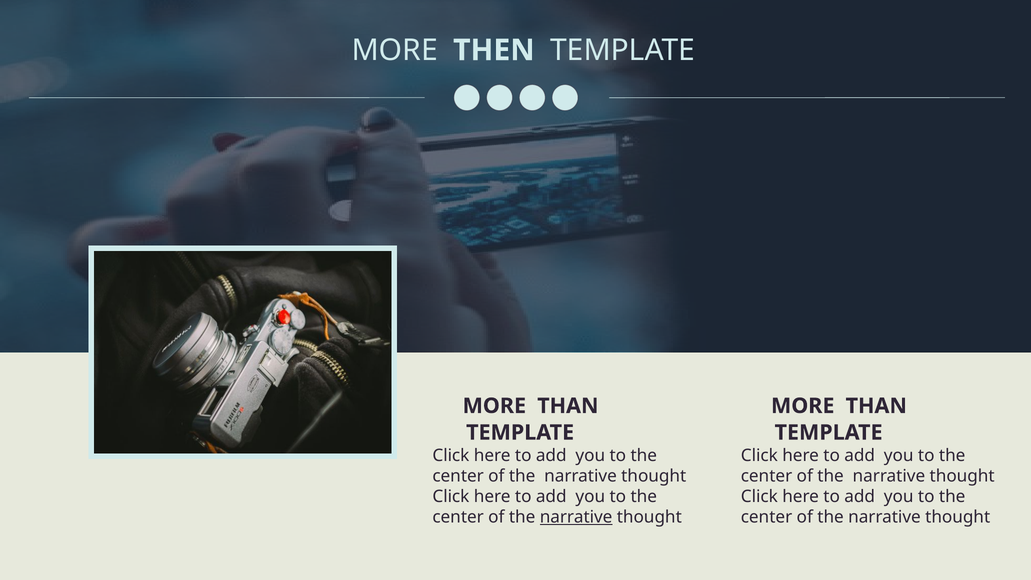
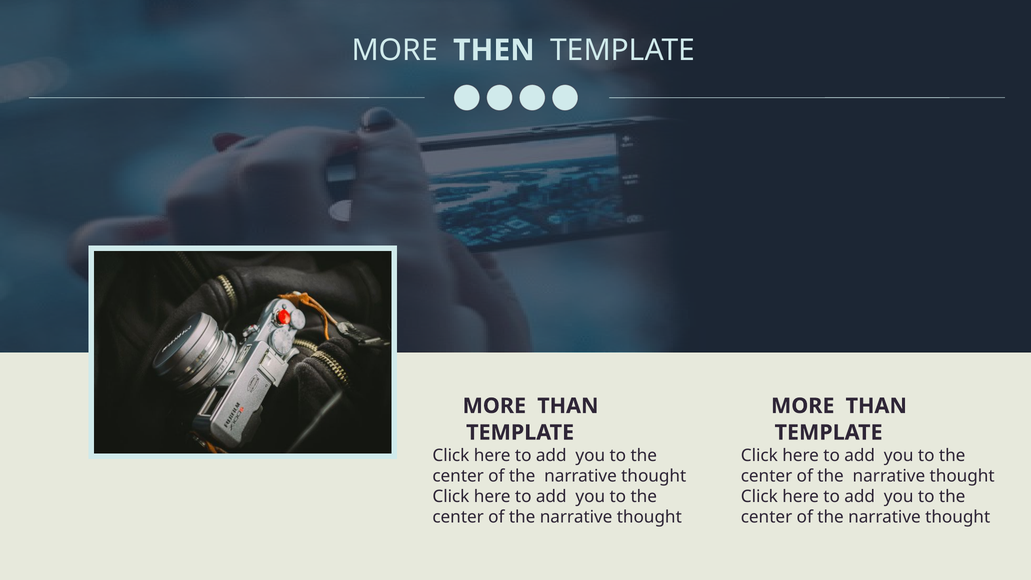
narrative at (576, 517) underline: present -> none
